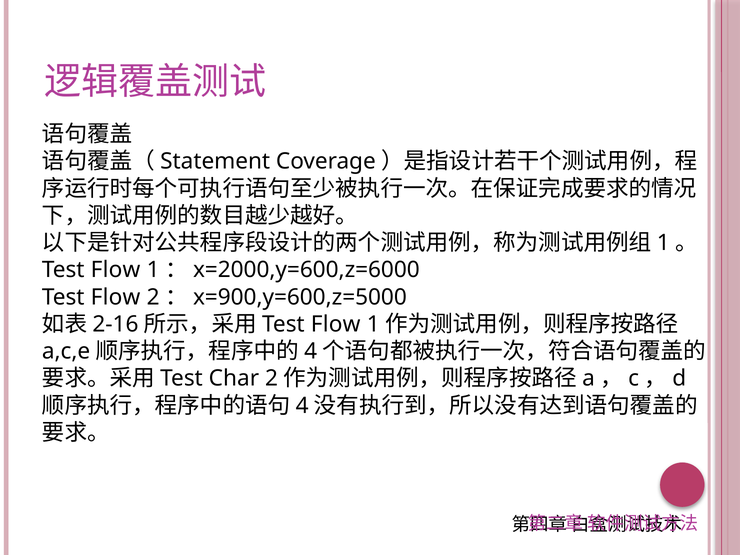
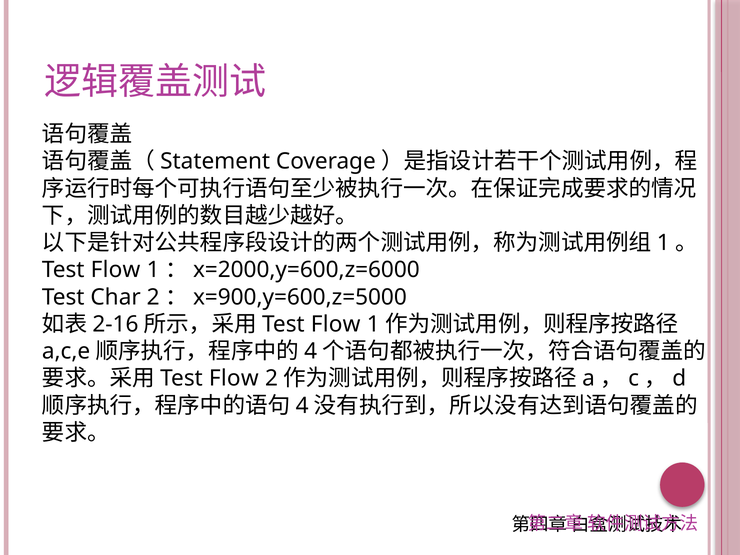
Flow at (116, 297): Flow -> Char
Char at (234, 379): Char -> Flow
